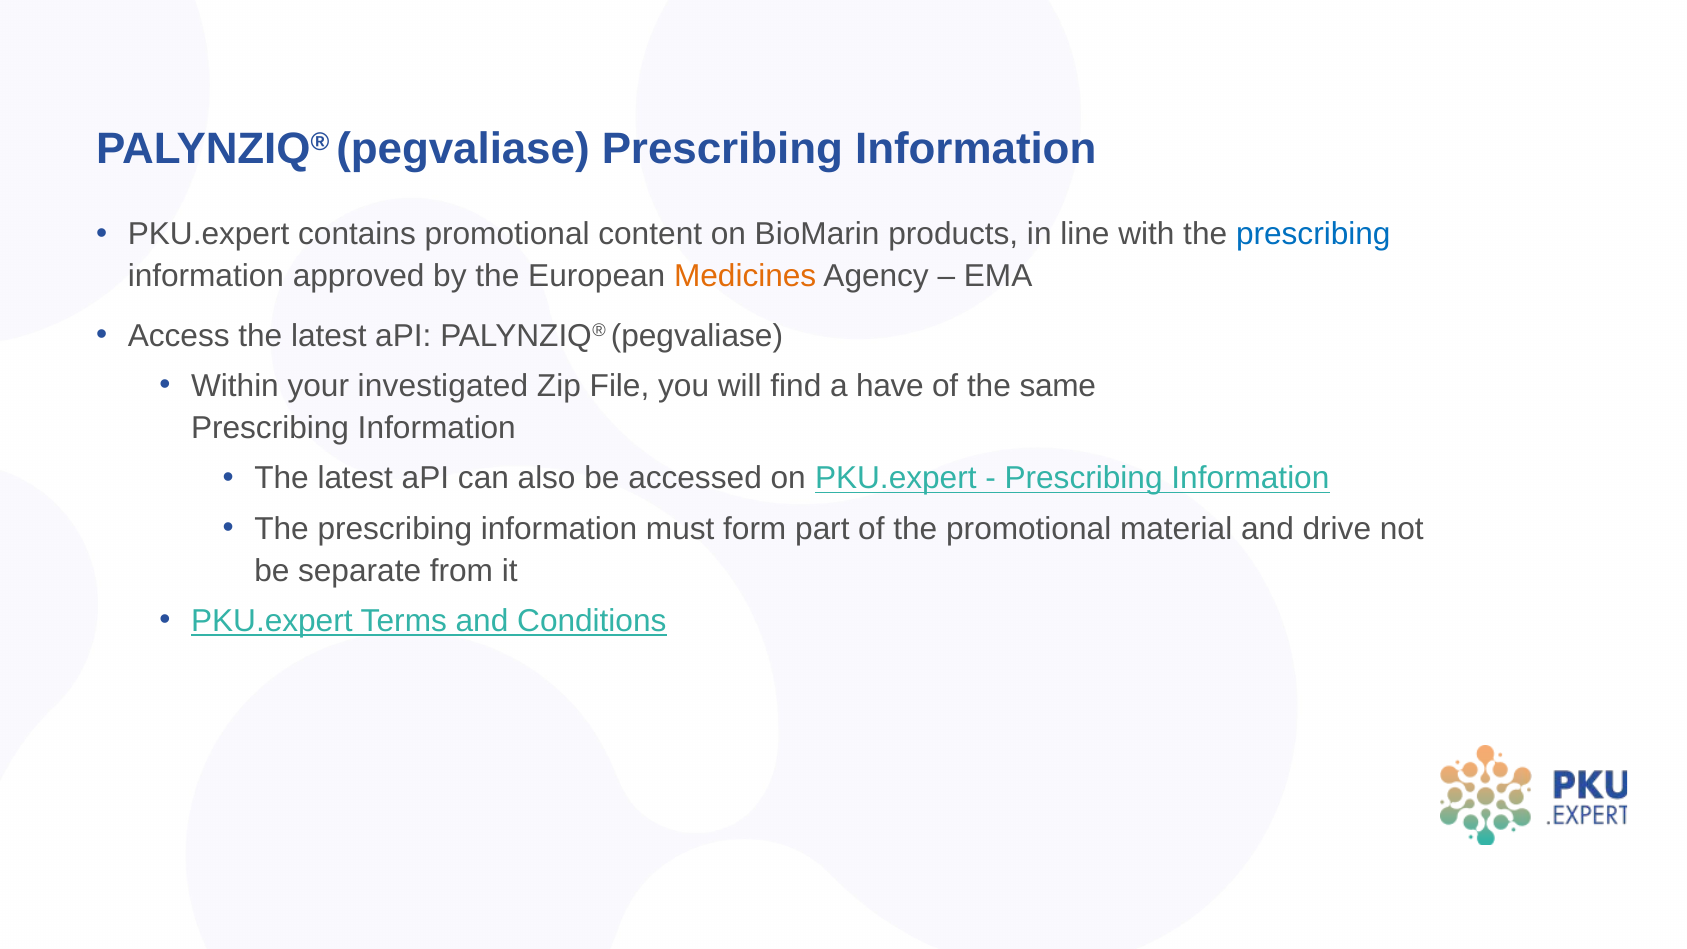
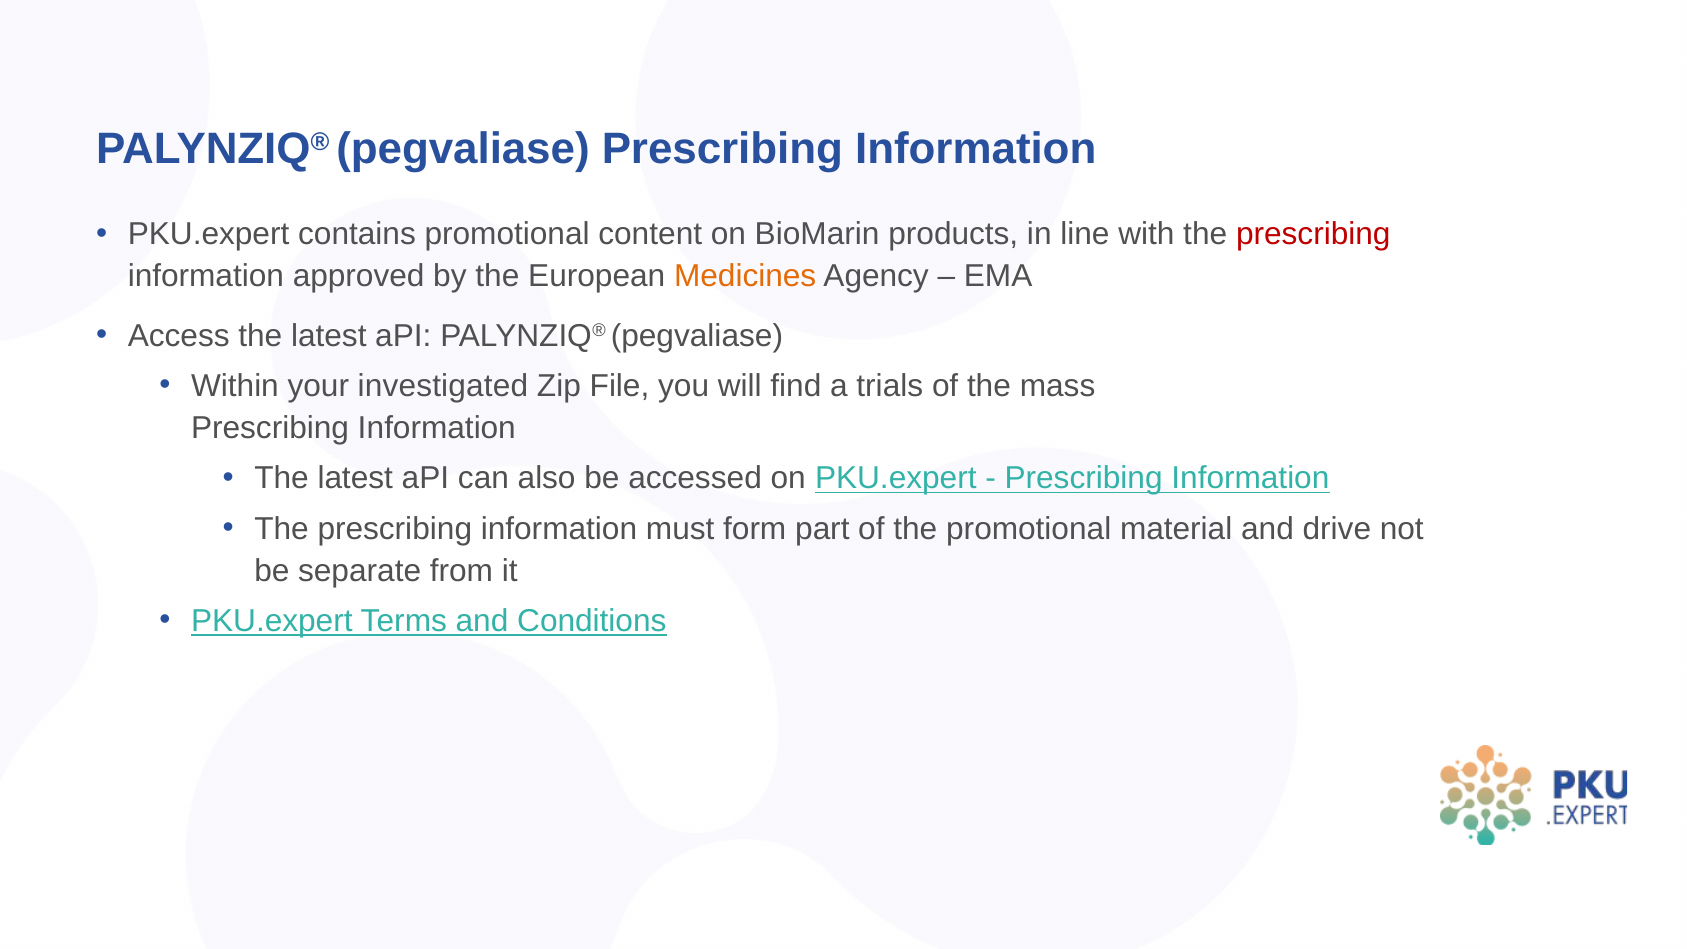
prescribing at (1313, 235) colour: blue -> red
have: have -> trials
same: same -> mass
